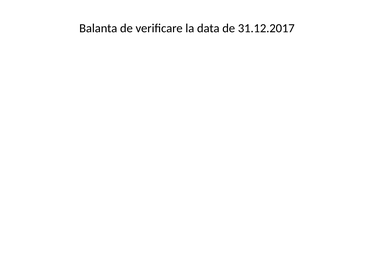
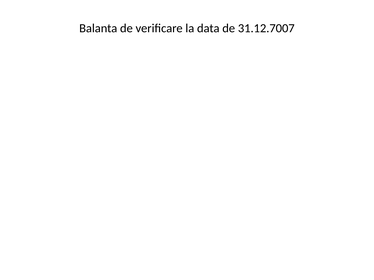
31.12.2017: 31.12.2017 -> 31.12.7007
